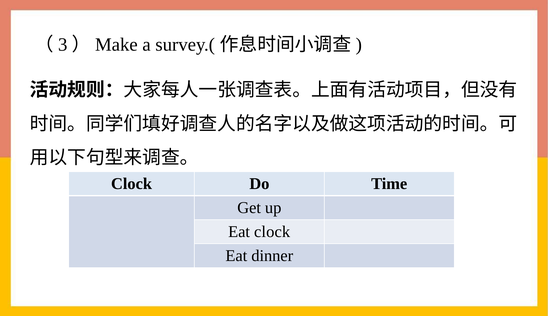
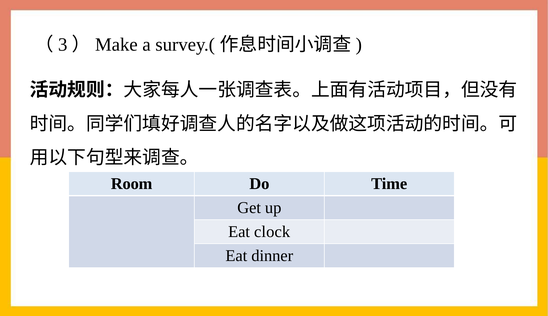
Clock at (132, 184): Clock -> Room
